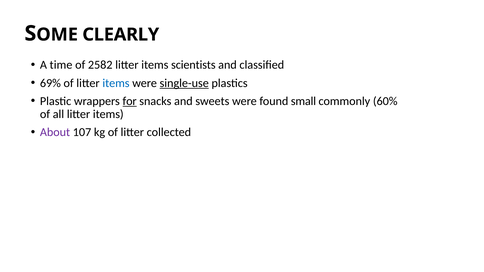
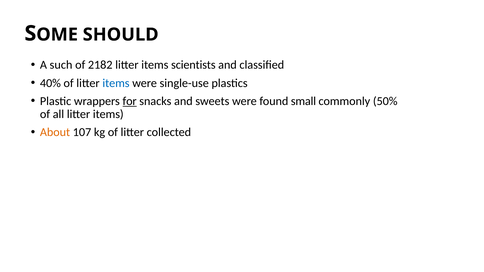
CLEARLY: CLEARLY -> SHOULD
time: time -> such
2582: 2582 -> 2182
69%: 69% -> 40%
single-use underline: present -> none
60%: 60% -> 50%
About colour: purple -> orange
